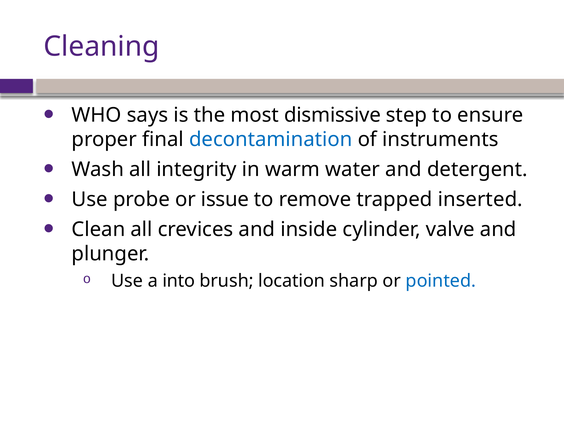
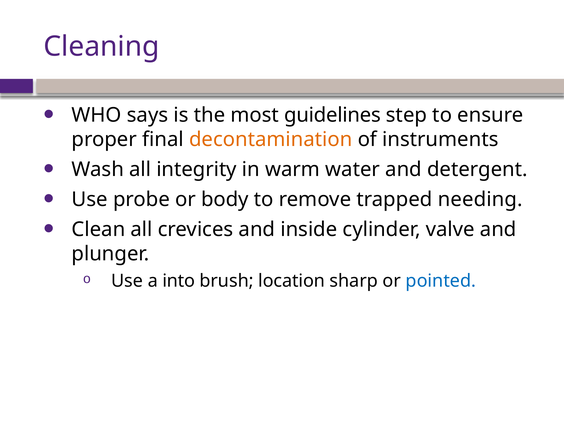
dismissive: dismissive -> guidelines
decontamination colour: blue -> orange
issue: issue -> body
inserted: inserted -> needing
